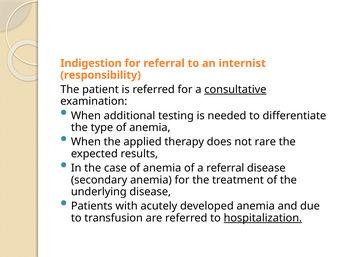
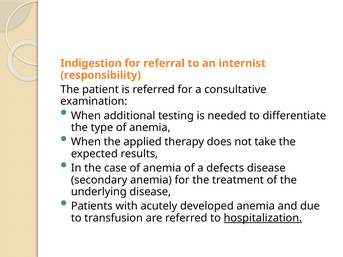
consultative underline: present -> none
rare: rare -> take
a referral: referral -> defects
